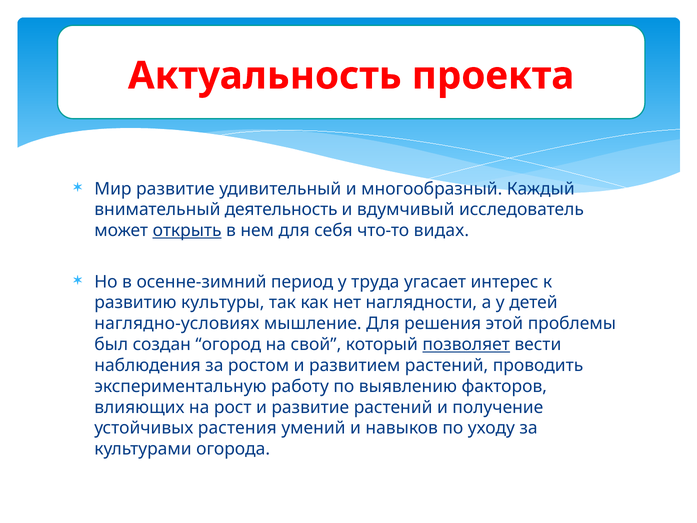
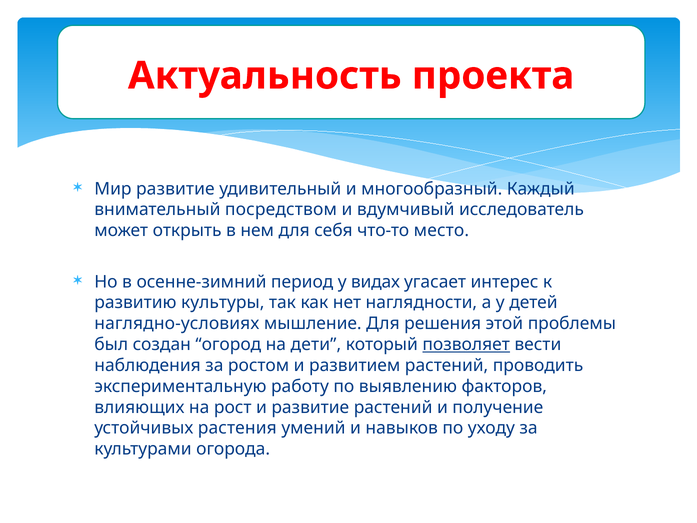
деятельность: деятельность -> посредством
открыть underline: present -> none
видах: видах -> место
труда: труда -> видах
свой: свой -> дети
